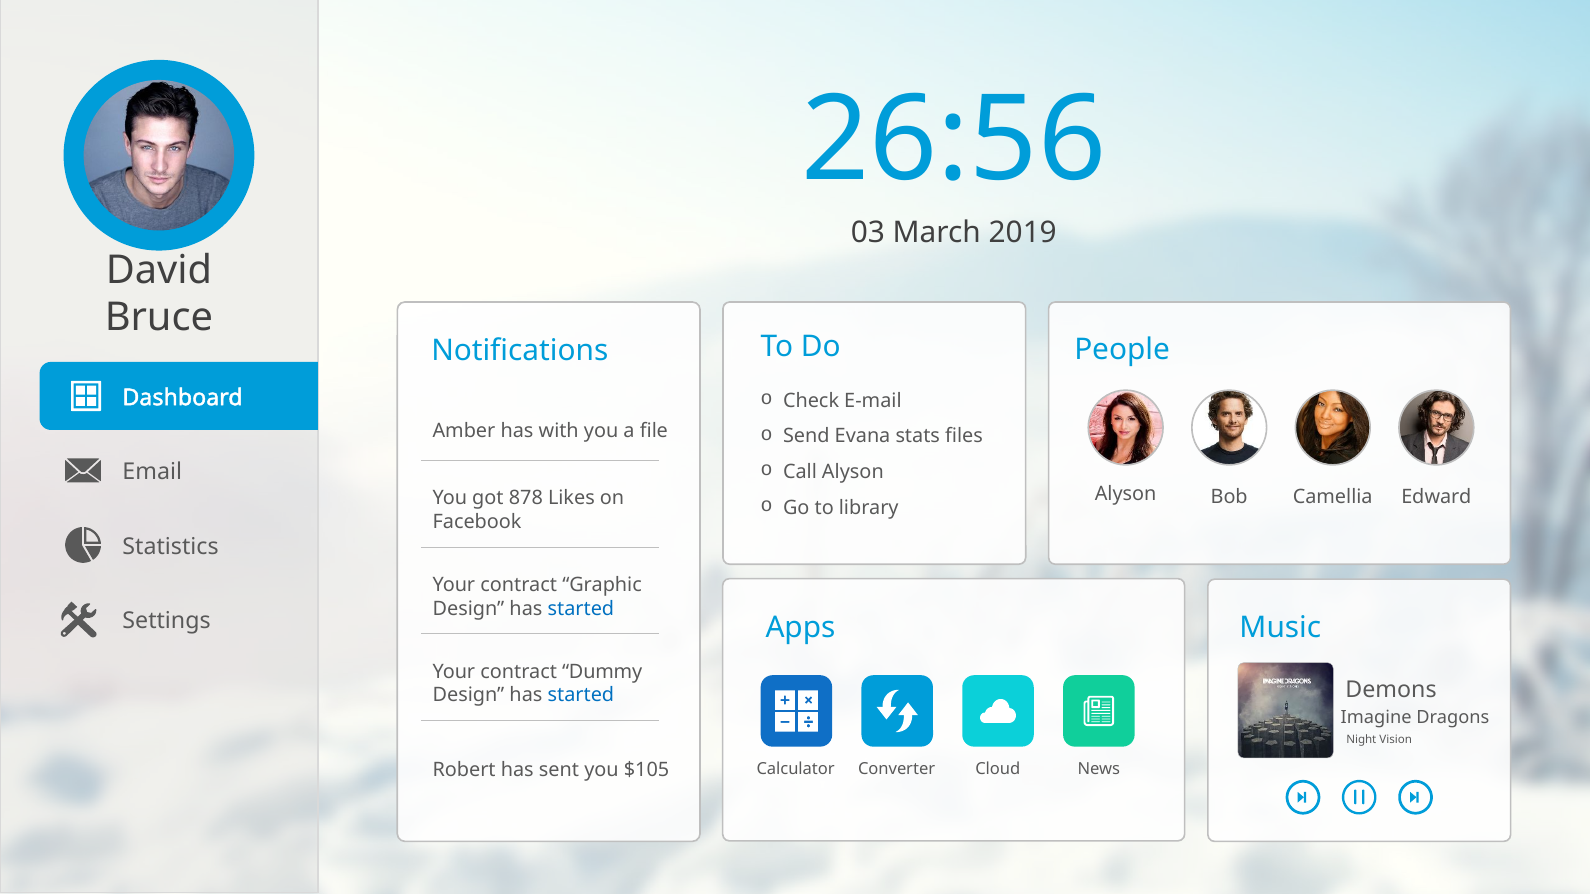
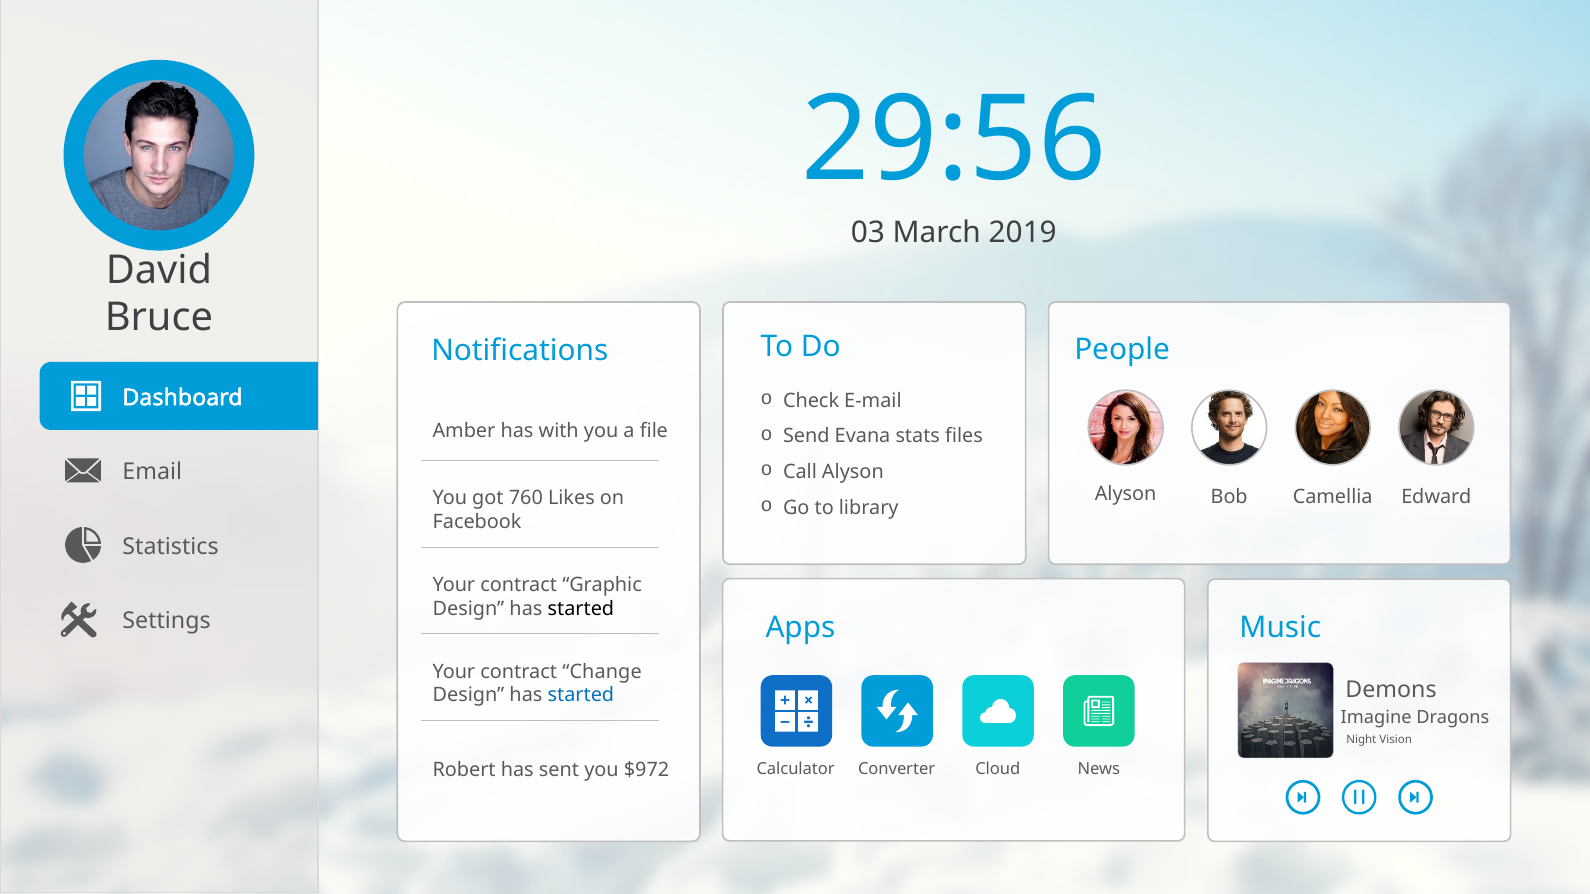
26:56: 26:56 -> 29:56
878: 878 -> 760
started at (581, 609) colour: blue -> black
Dummy: Dummy -> Change
$105: $105 -> $972
